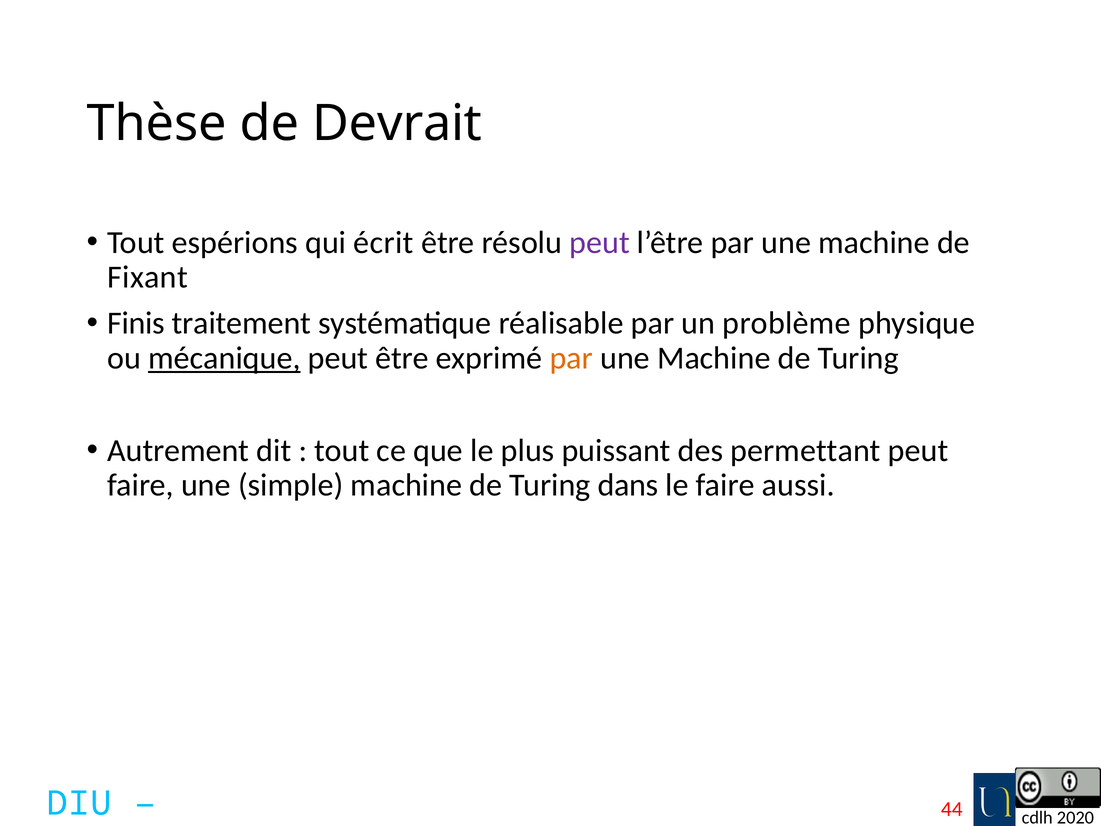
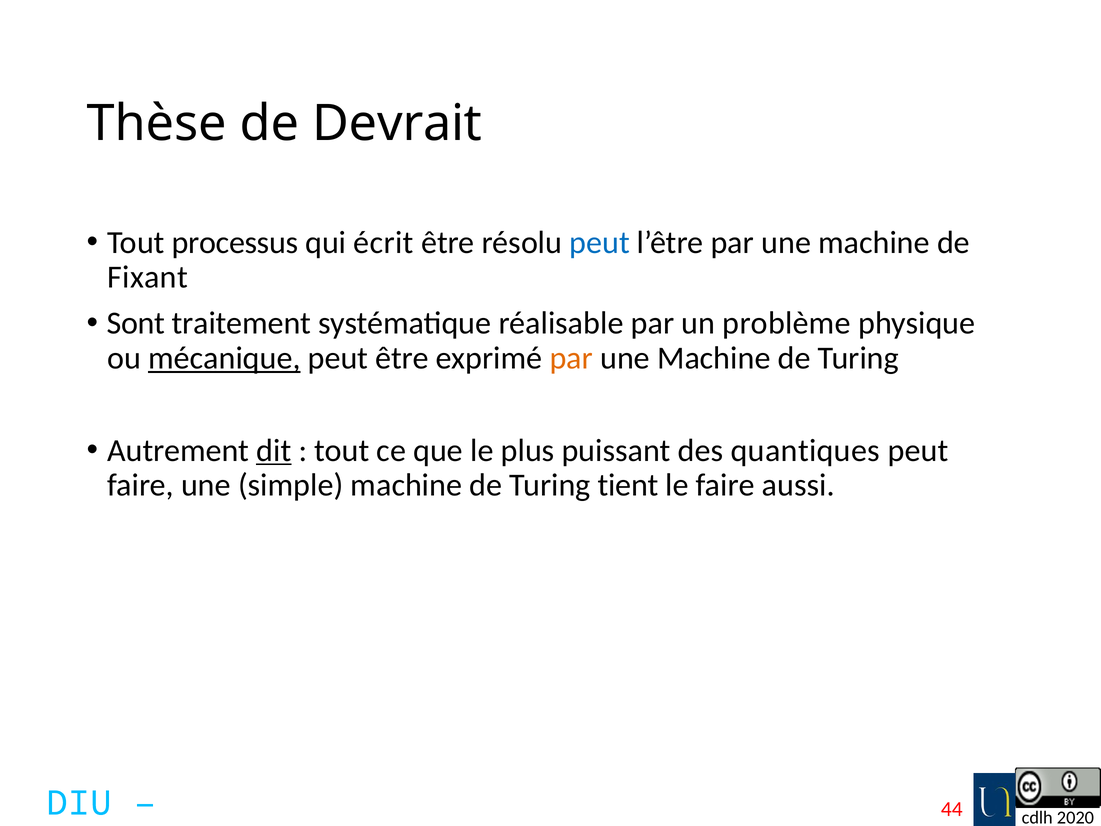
espérions: espérions -> processus
peut at (600, 242) colour: purple -> blue
Finis: Finis -> Sont
dit underline: none -> present
permettant: permettant -> quantiques
dans: dans -> tient
